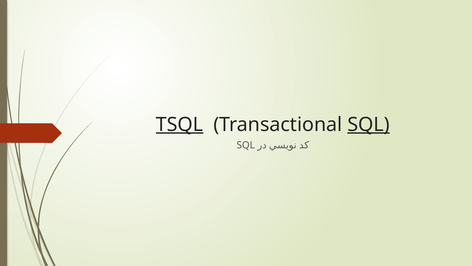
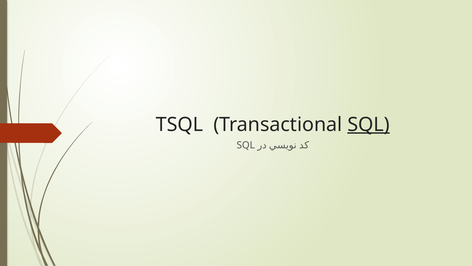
TSQL underline: present -> none
